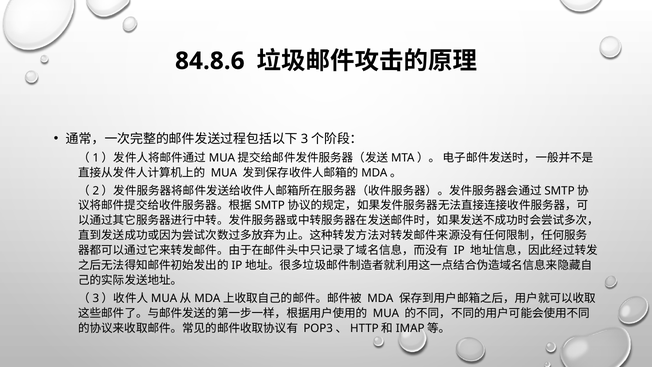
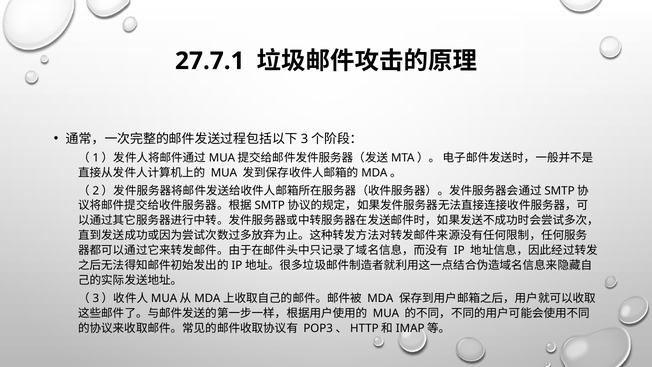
84.8.6: 84.8.6 -> 27.7.1
